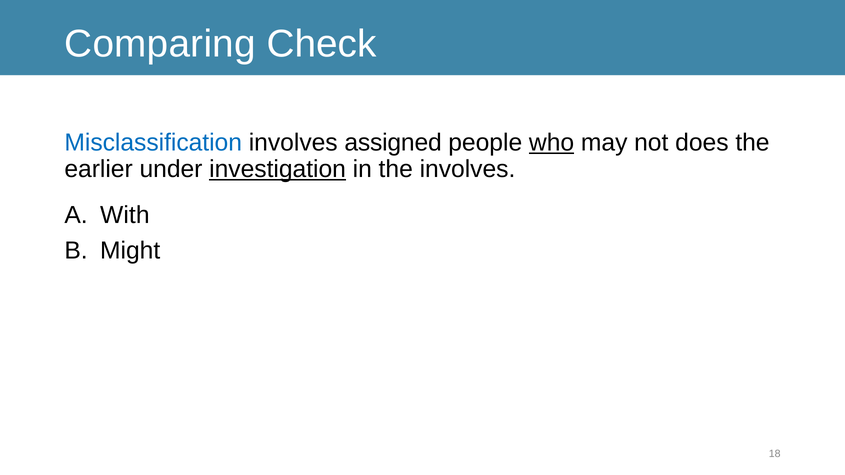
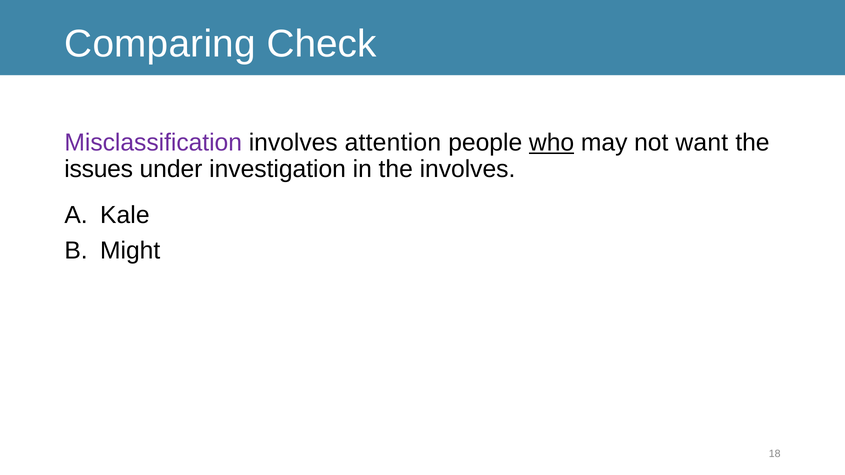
Misclassification colour: blue -> purple
assigned: assigned -> attention
does: does -> want
earlier: earlier -> issues
investigation underline: present -> none
With: With -> Kale
